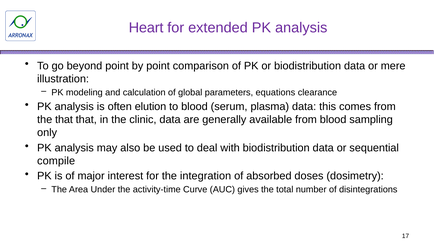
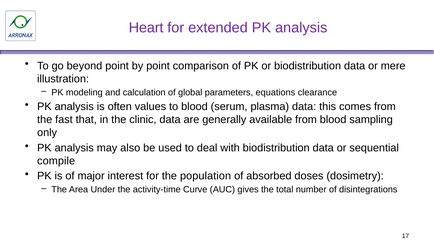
elution: elution -> values
the that: that -> fast
integration: integration -> population
